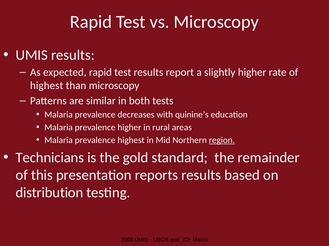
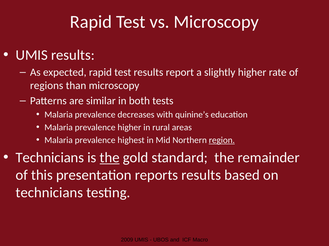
highest at (47, 86): highest -> regions
the at (110, 158) underline: none -> present
distribution at (49, 193): distribution -> technicians
